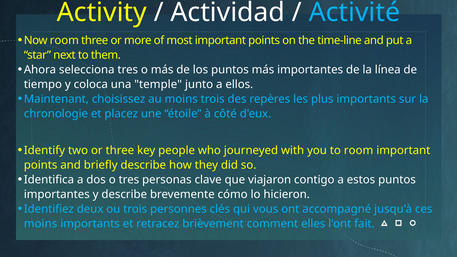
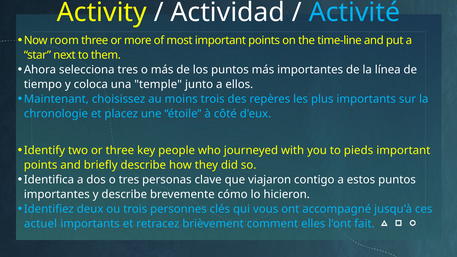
to room: room -> pieds
moins at (41, 224): moins -> actuel
